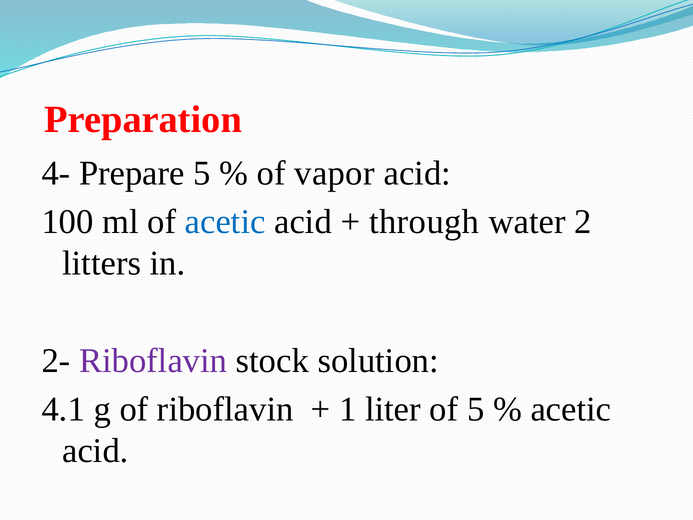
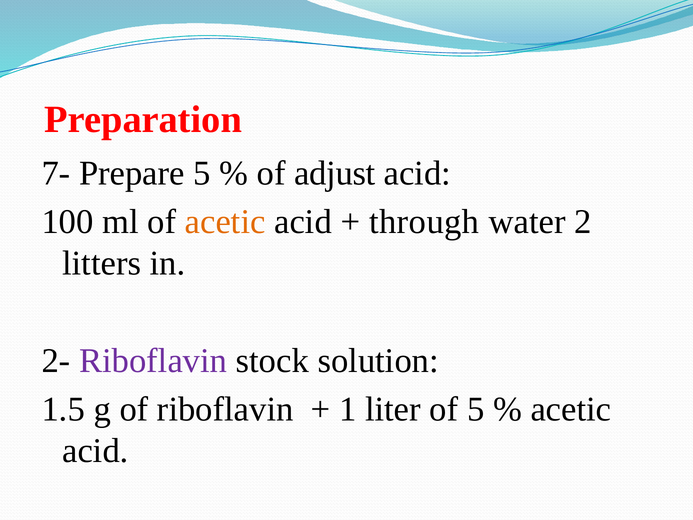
4-: 4- -> 7-
vapor: vapor -> adjust
acetic at (225, 222) colour: blue -> orange
4.1: 4.1 -> 1.5
